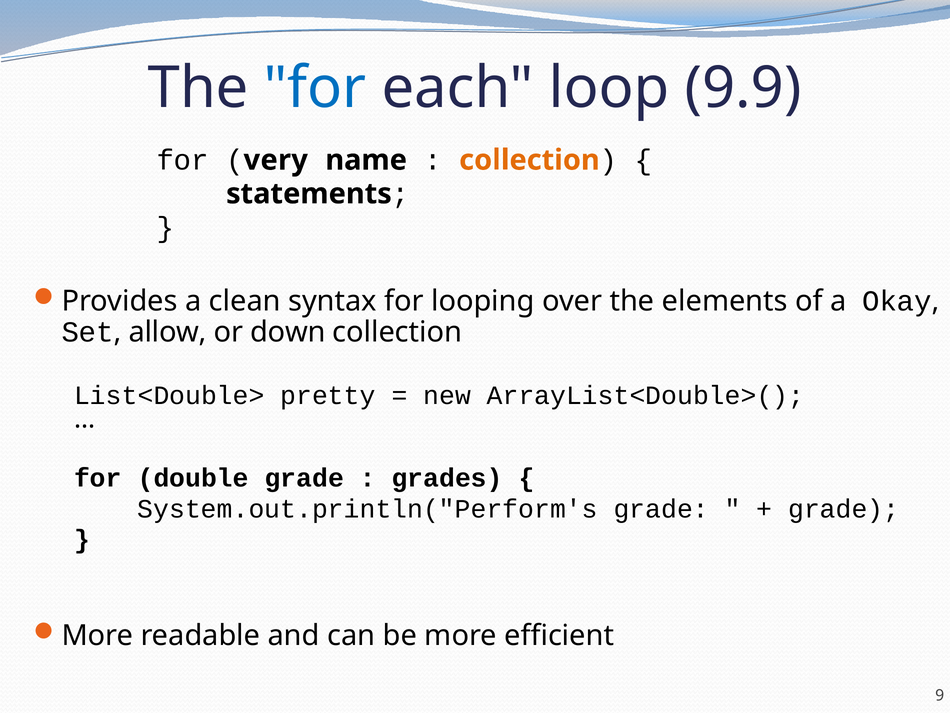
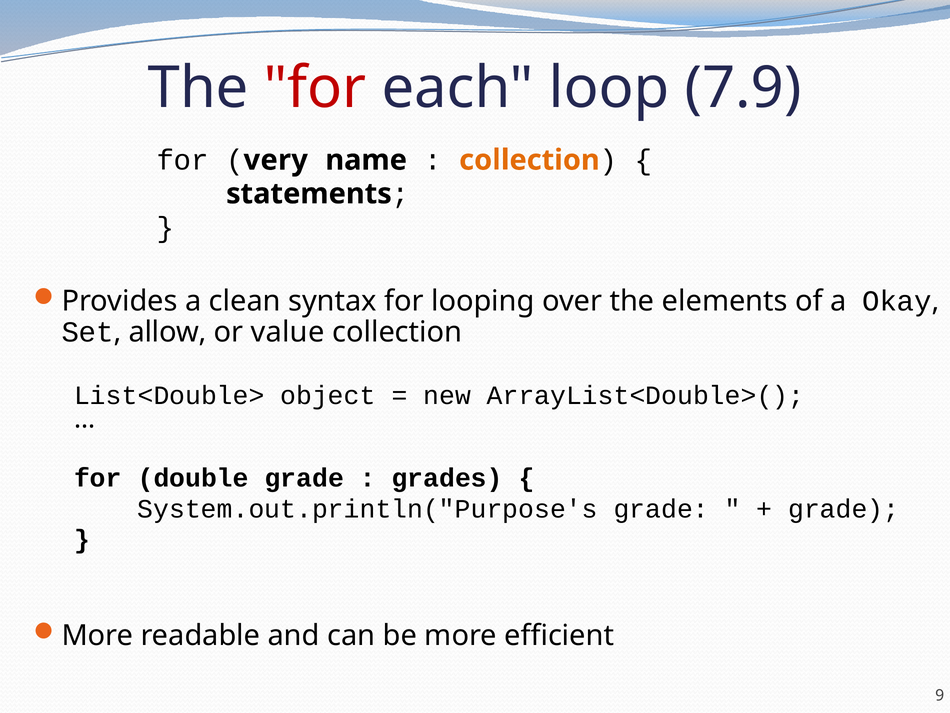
for at (315, 88) colour: blue -> red
9.9: 9.9 -> 7.9
down: down -> value
pretty: pretty -> object
System.out.println("Perform's: System.out.println("Perform's -> System.out.println("Purpose's
